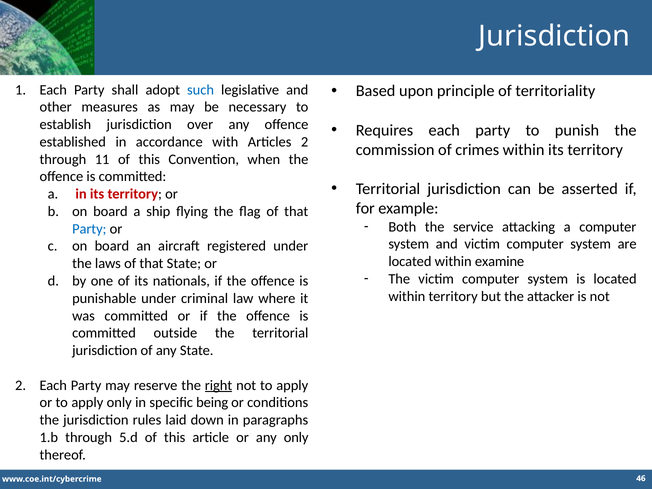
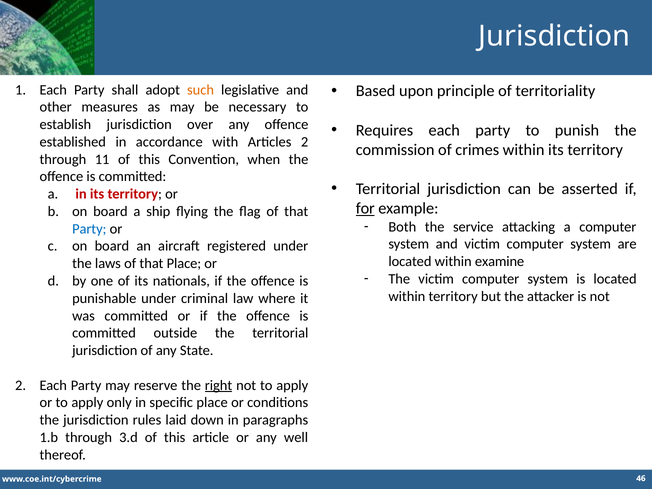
such colour: blue -> orange
for underline: none -> present
that State: State -> Place
specific being: being -> place
5.d: 5.d -> 3.d
any only: only -> well
